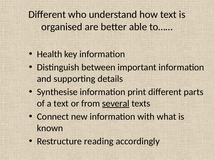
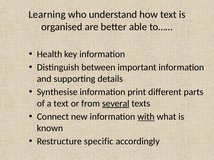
Different at (47, 14): Different -> Learning
with underline: none -> present
reading: reading -> specific
